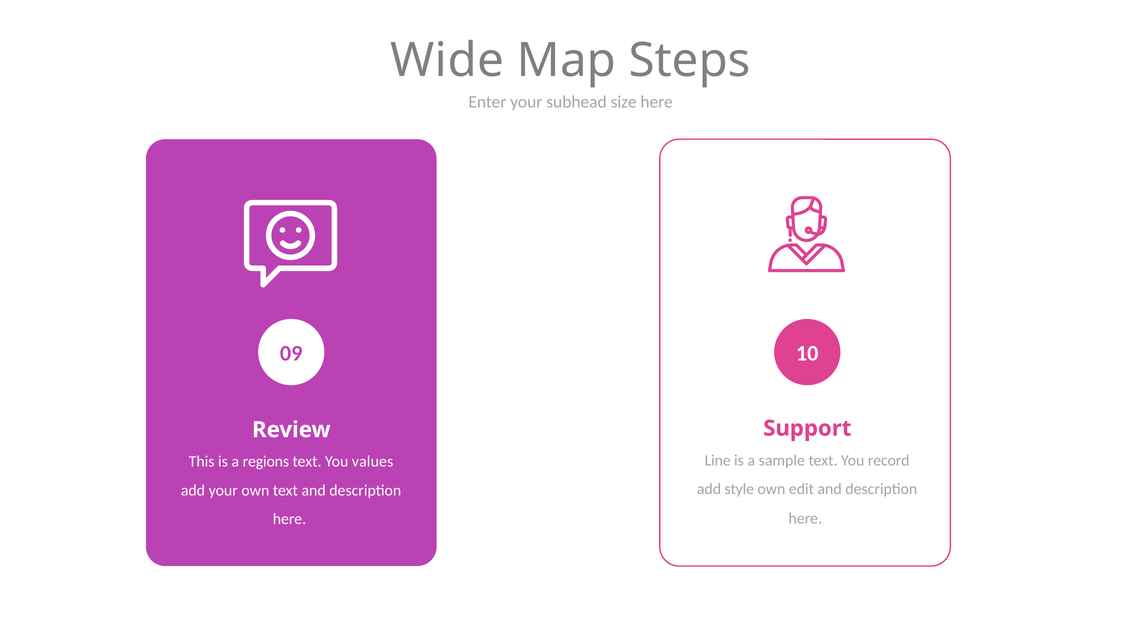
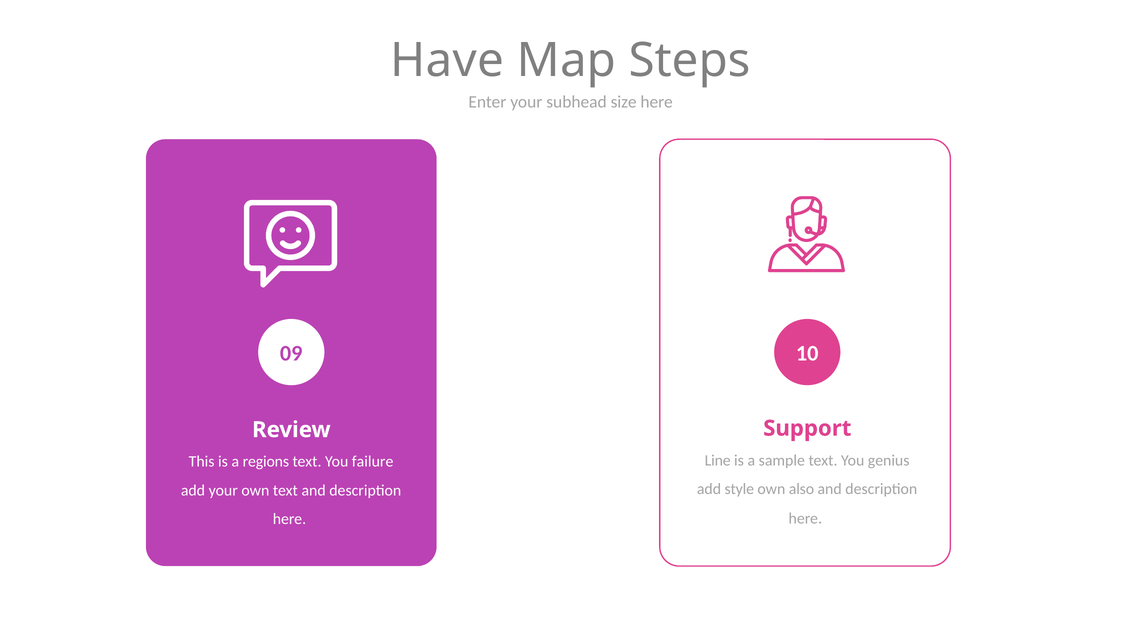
Wide: Wide -> Have
record: record -> genius
values: values -> failure
edit: edit -> also
